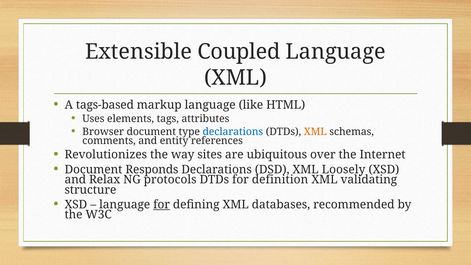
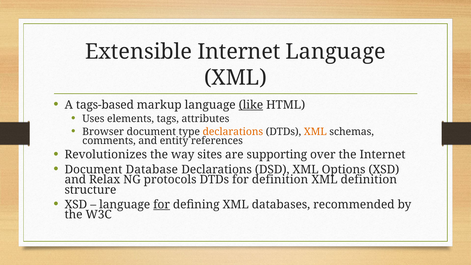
Extensible Coupled: Coupled -> Internet
like underline: none -> present
declarations at (233, 132) colour: blue -> orange
ubiquitous: ubiquitous -> supporting
Responds: Responds -> Database
Loosely: Loosely -> Options
XML validating: validating -> definition
